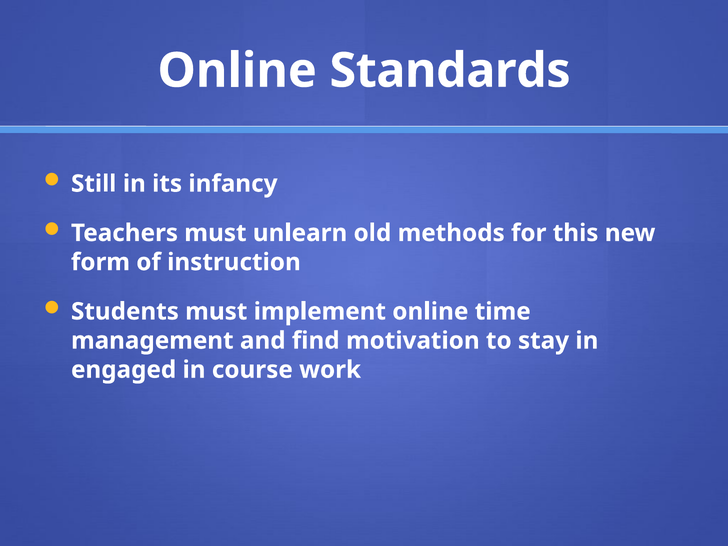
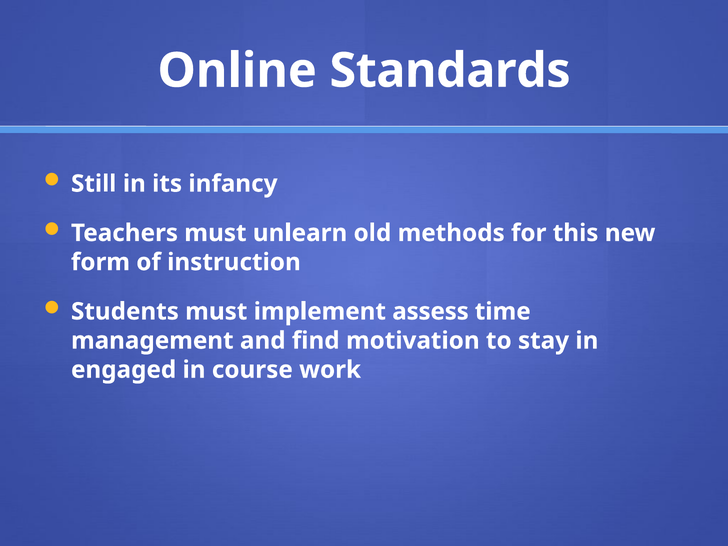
implement online: online -> assess
